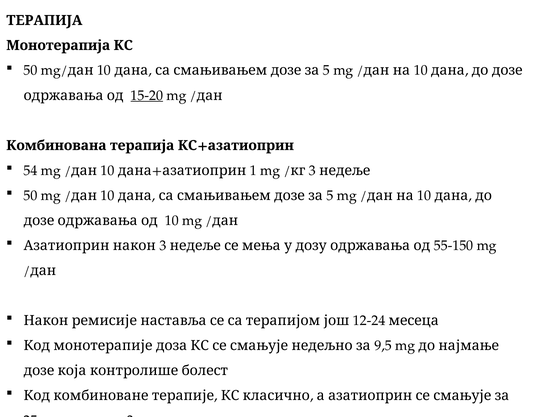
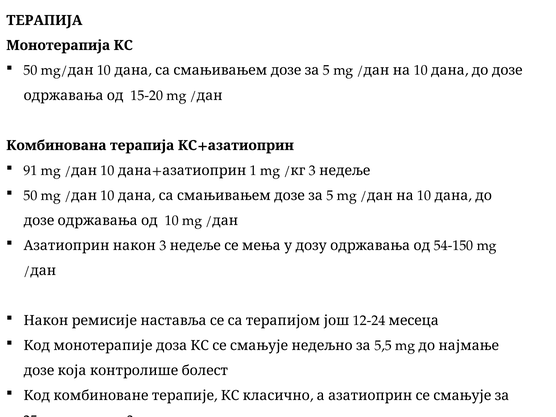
15-20 underline: present -> none
54: 54 -> 91
55-150: 55-150 -> 54-150
9,5: 9,5 -> 5,5
